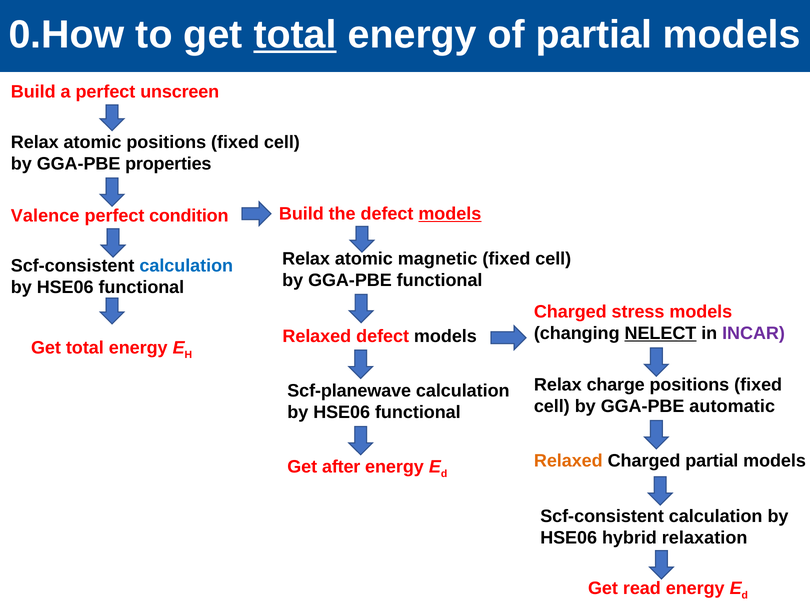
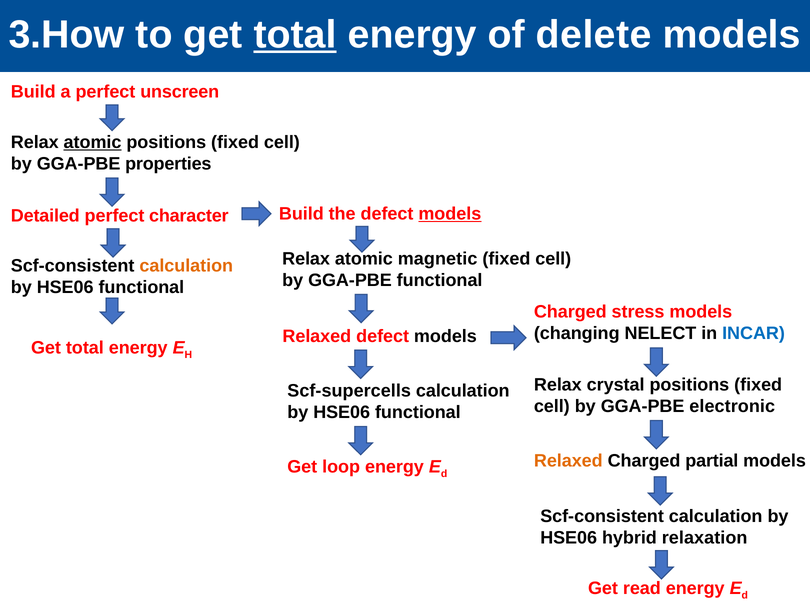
0.How: 0.How -> 3.How
of partial: partial -> delete
atomic at (93, 142) underline: none -> present
Valence: Valence -> Detailed
condition: condition -> character
calculation at (186, 266) colour: blue -> orange
NELECT underline: present -> none
INCAR colour: purple -> blue
charge: charge -> crystal
Scf-planewave: Scf-planewave -> Scf-supercells
automatic: automatic -> electronic
after: after -> loop
